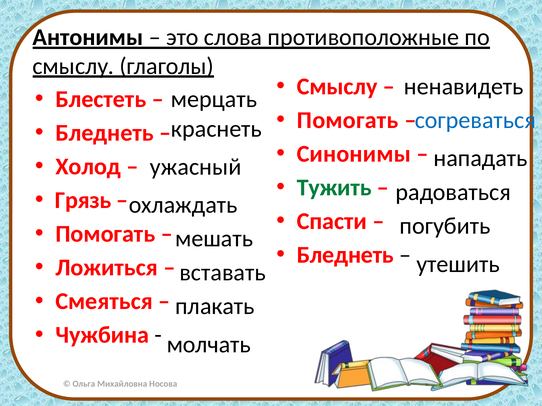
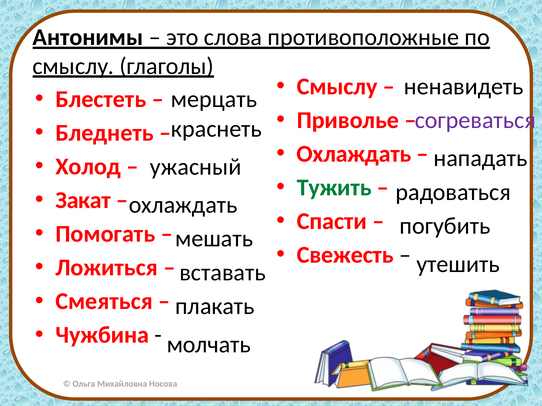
Помогать at (348, 120): Помогать -> Приволье
согреваться colour: blue -> purple
Синонимы at (354, 154): Синонимы -> Охлаждать
Грязь: Грязь -> Закат
Бледнеть at (345, 255): Бледнеть -> Свежесть
